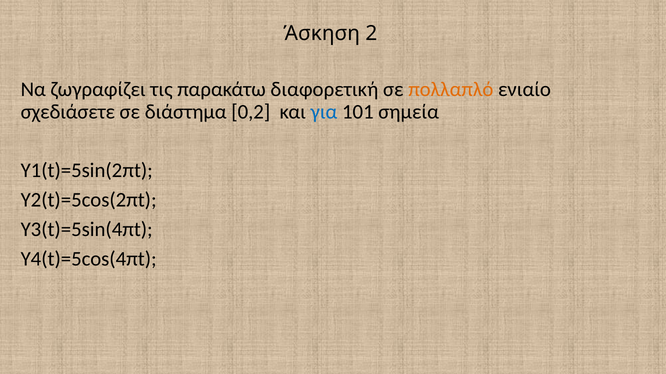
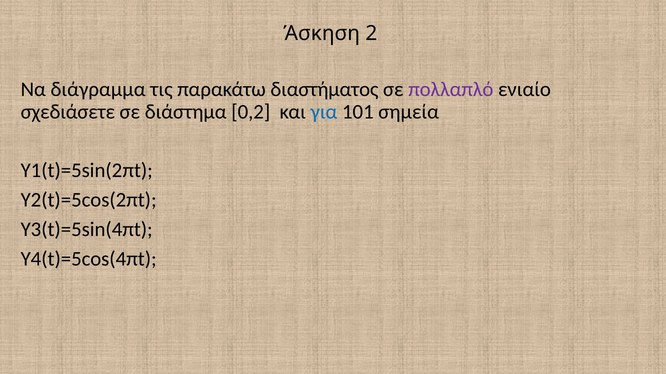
ζωγραφίζει: ζωγραφίζει -> διάγραμμα
διαφορετική: διαφορετική -> διαστήματος
πολλαπλό colour: orange -> purple
